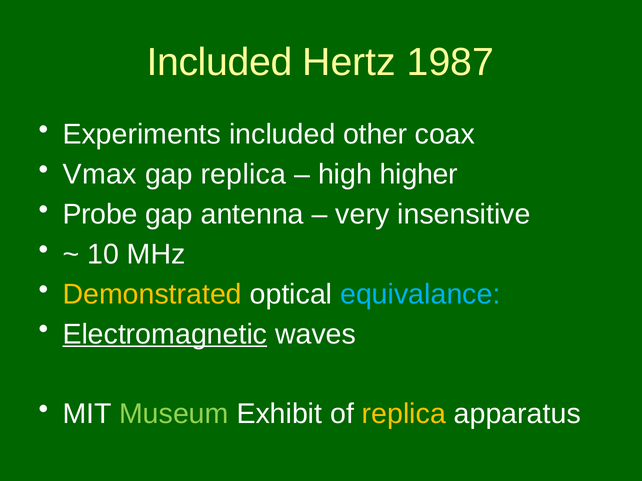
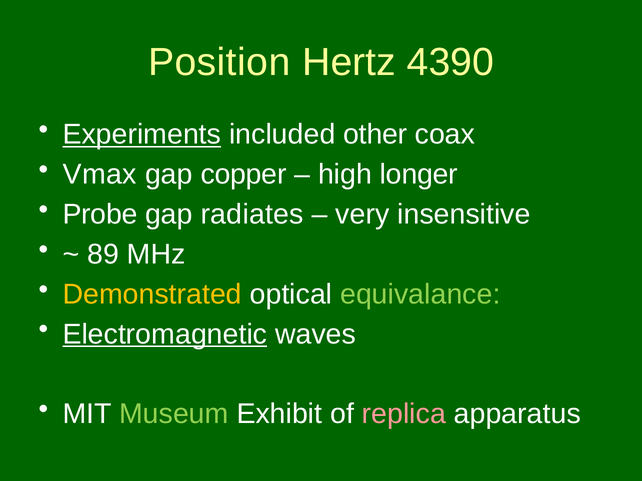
Included at (220, 62): Included -> Position
1987: 1987 -> 4390
Experiments underline: none -> present
gap replica: replica -> copper
higher: higher -> longer
antenna: antenna -> radiates
10: 10 -> 89
equivalance colour: light blue -> light green
replica at (404, 414) colour: yellow -> pink
